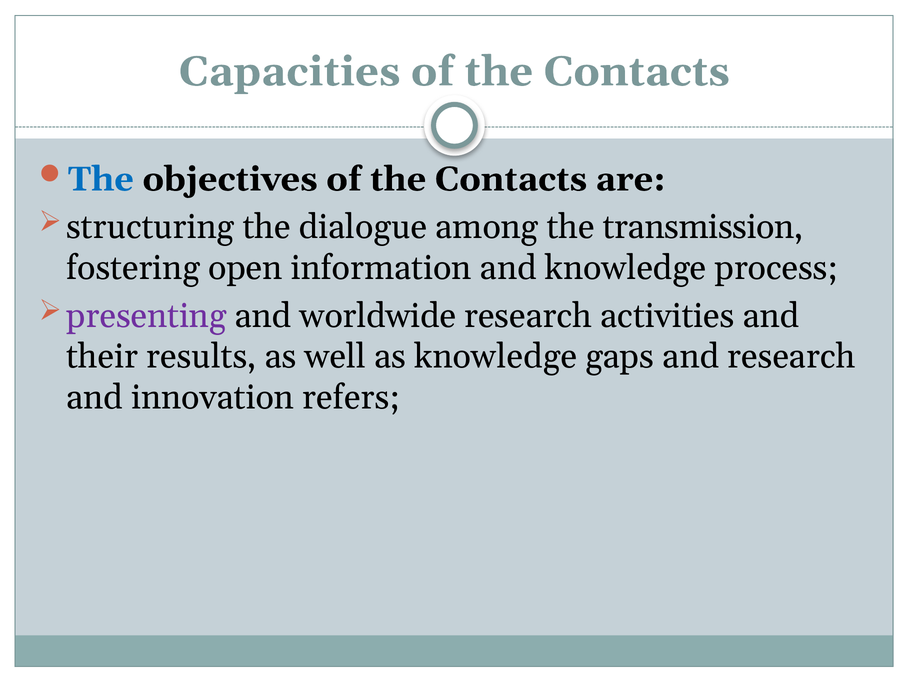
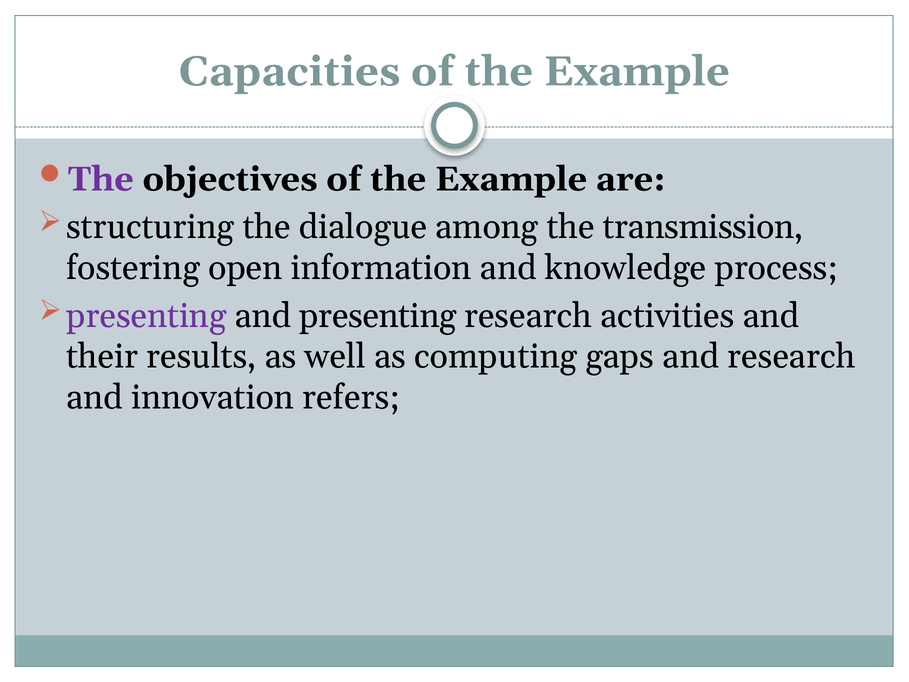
Contacts at (637, 72): Contacts -> Example
The at (101, 179) colour: blue -> purple
objectives of the Contacts: Contacts -> Example
and worldwide: worldwide -> presenting
as knowledge: knowledge -> computing
